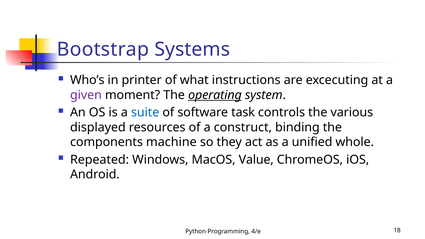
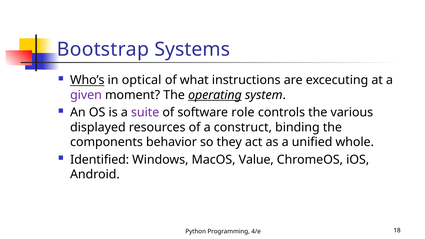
Who’s underline: none -> present
printer: printer -> optical
suite colour: blue -> purple
task: task -> role
machine: machine -> behavior
Repeated: Repeated -> Identified
